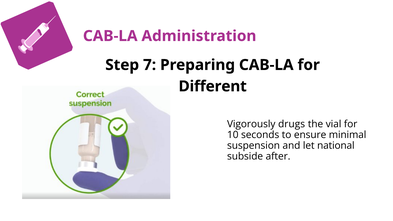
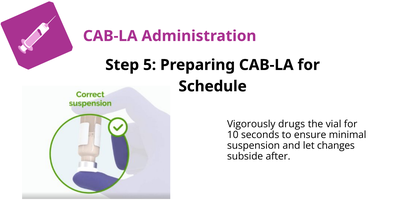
7: 7 -> 5
Different: Different -> Schedule
national: national -> changes
